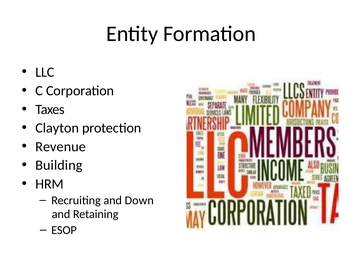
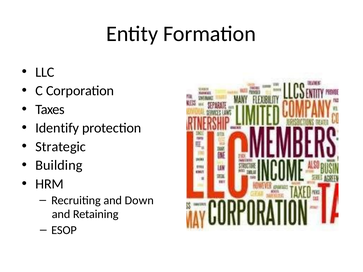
Clayton: Clayton -> Identify
Revenue: Revenue -> Strategic
